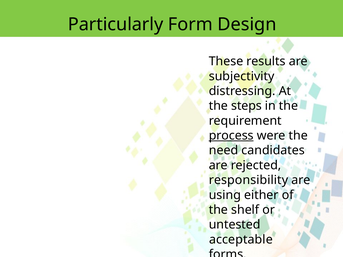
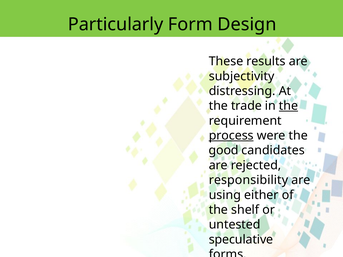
steps: steps -> trade
the at (288, 106) underline: none -> present
need: need -> good
acceptable: acceptable -> speculative
